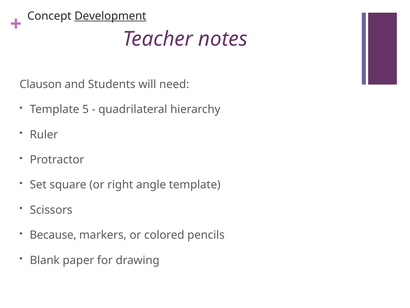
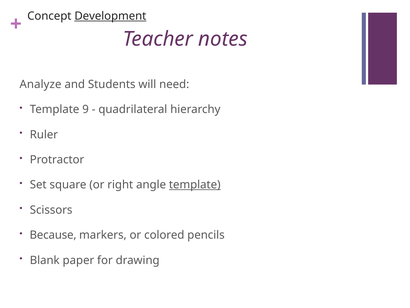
Clauson: Clauson -> Analyze
5: 5 -> 9
template at (195, 185) underline: none -> present
